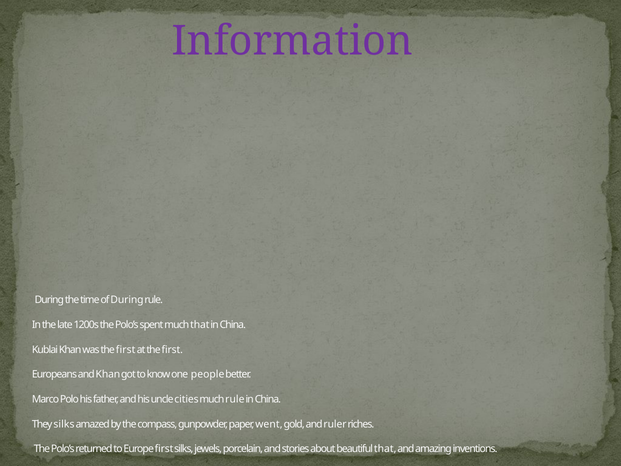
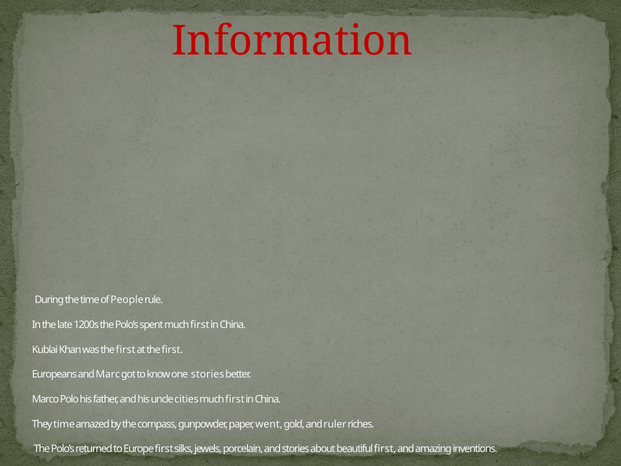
Information colour: purple -> red
of During: During -> People
spent much that: that -> first
and Khan: Khan -> Marc
one people: people -> stories
rule at (235, 399): rule -> first
They silks: silks -> time
beautiful that: that -> first
